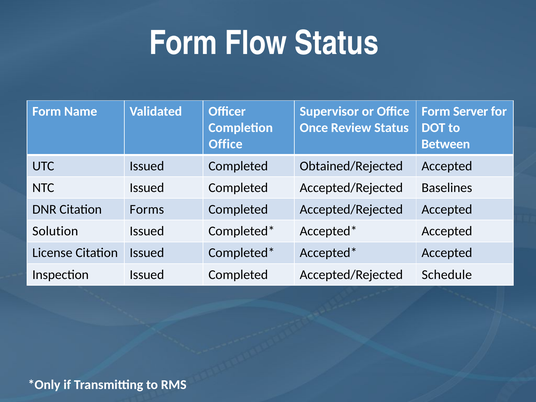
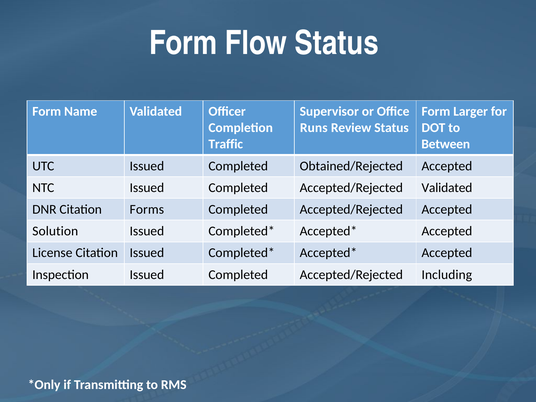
Server: Server -> Larger
Once: Once -> Runs
Office at (226, 144): Office -> Traffic
Accepted/Rejected Baselines: Baselines -> Validated
Schedule: Schedule -> Including
